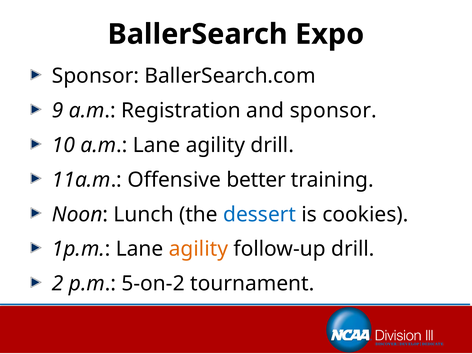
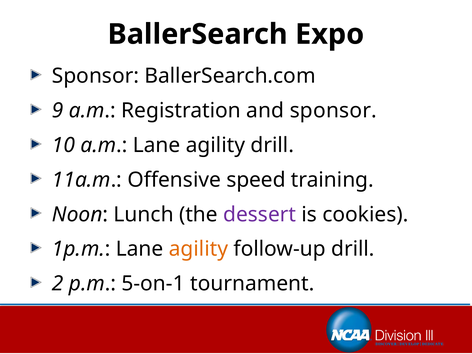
better: better -> speed
dessert colour: blue -> purple
5-on-2: 5-on-2 -> 5-on-1
